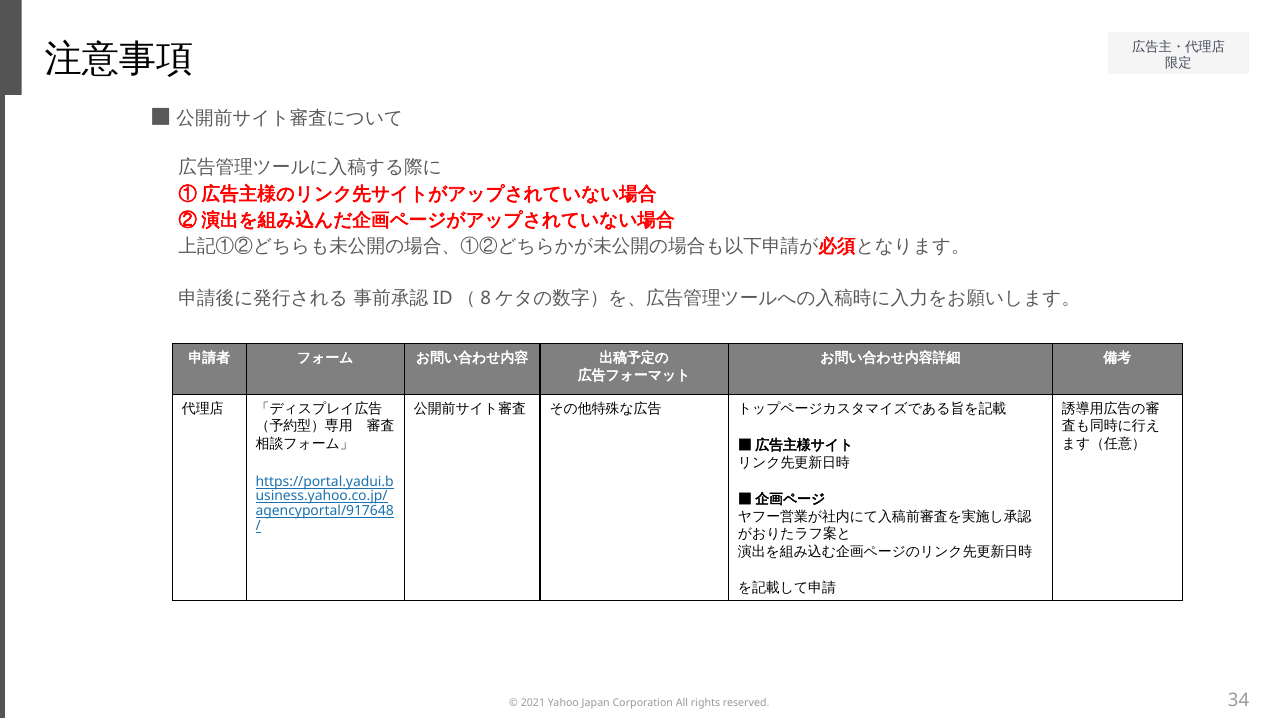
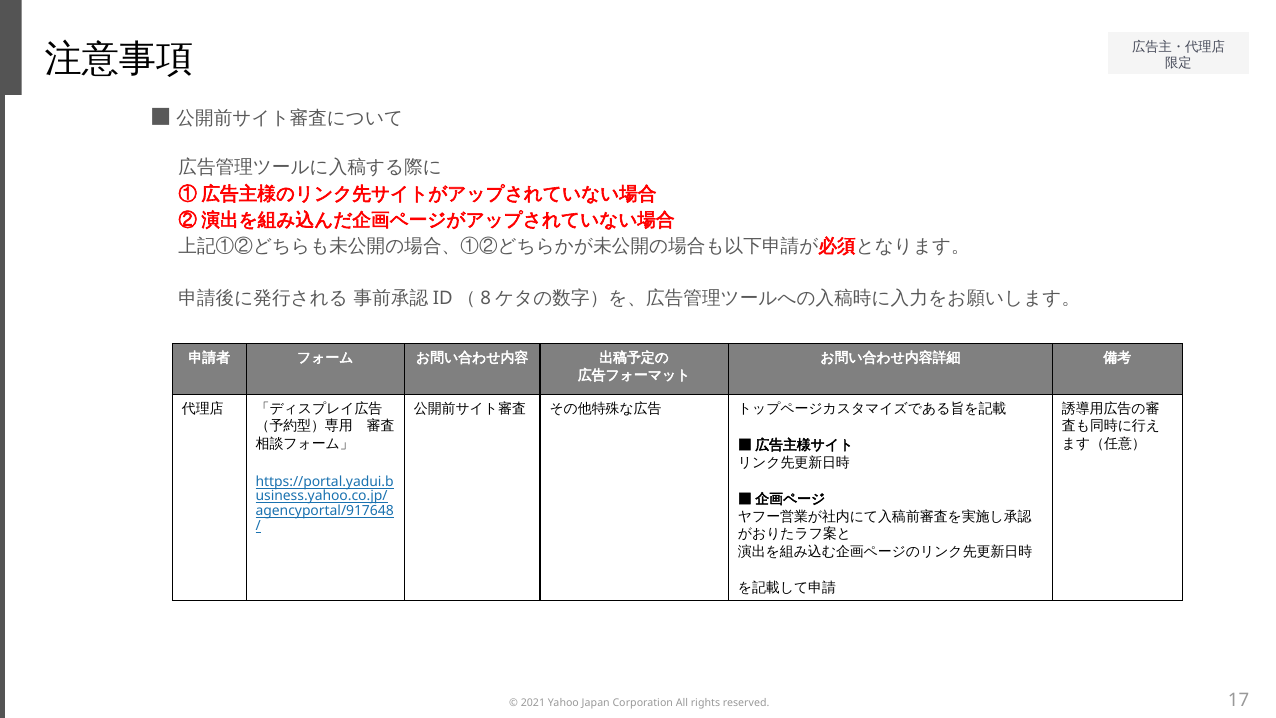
34: 34 -> 17
